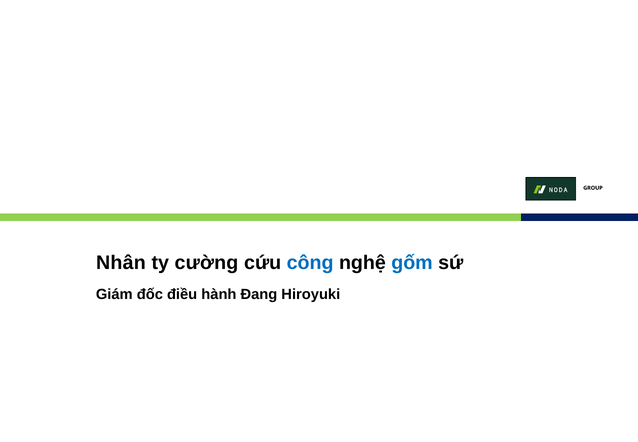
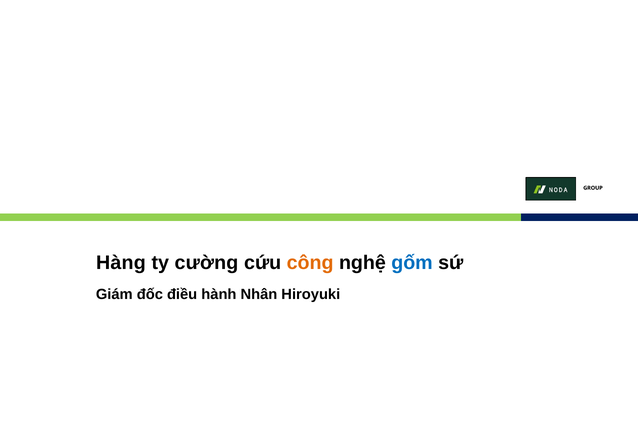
Nhân: Nhân -> Hàng
công colour: blue -> orange
Đang: Đang -> Nhân
